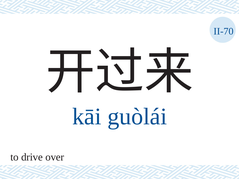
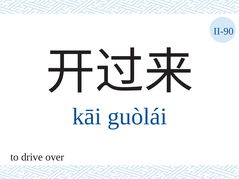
II-70: II-70 -> II-90
